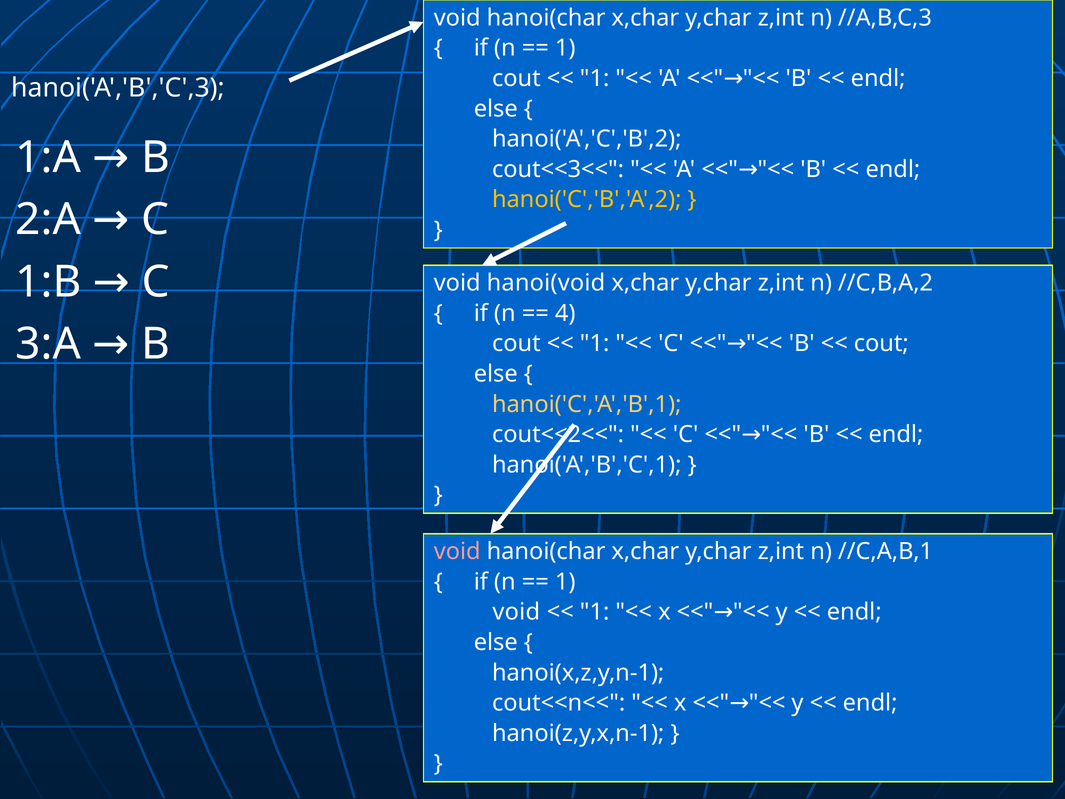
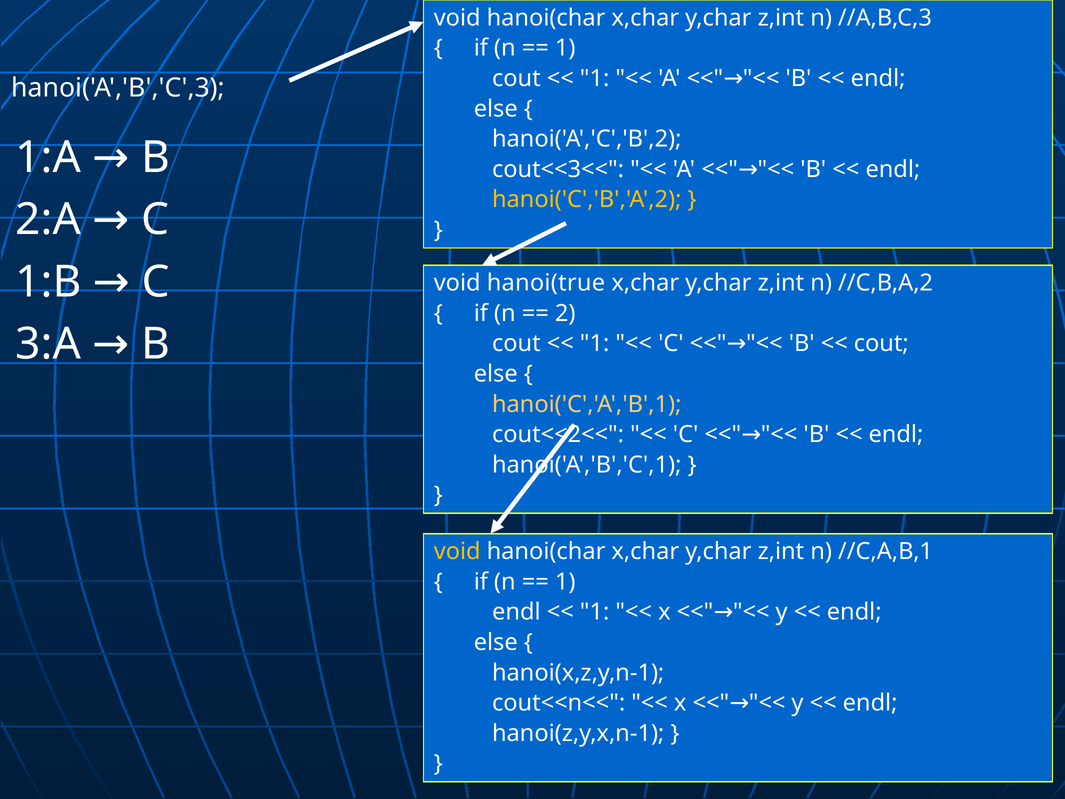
hanoi(void: hanoi(void -> hanoi(true
4: 4 -> 2
void at (457, 551) colour: pink -> yellow
void at (516, 612): void -> endl
